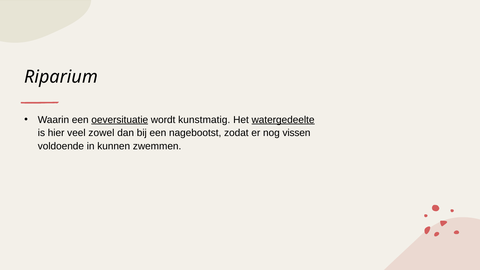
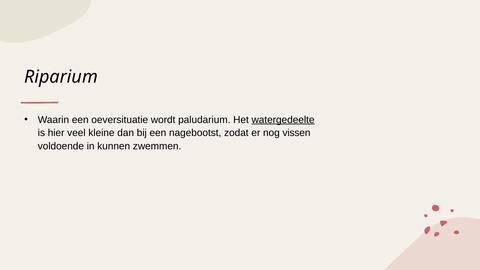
oeversituatie underline: present -> none
kunstmatig: kunstmatig -> paludarium
zowel: zowel -> kleine
